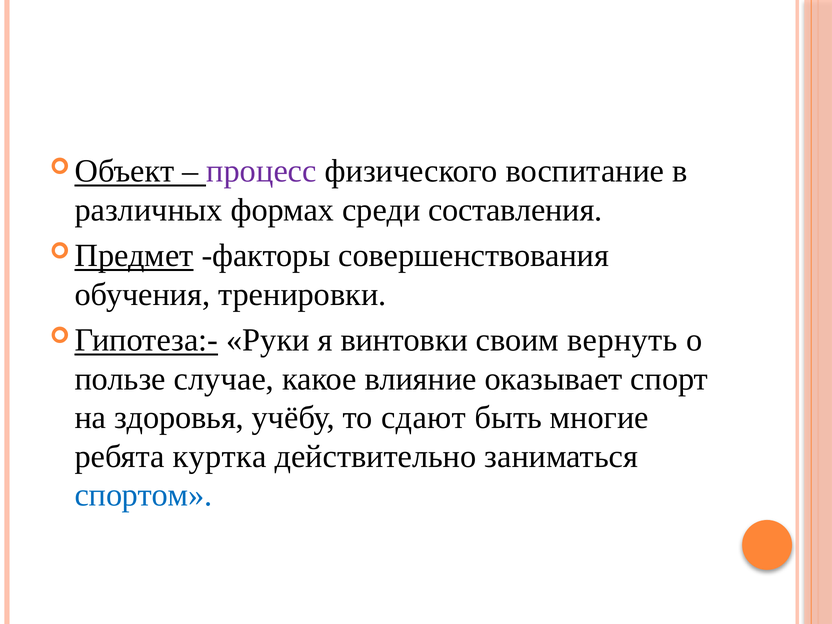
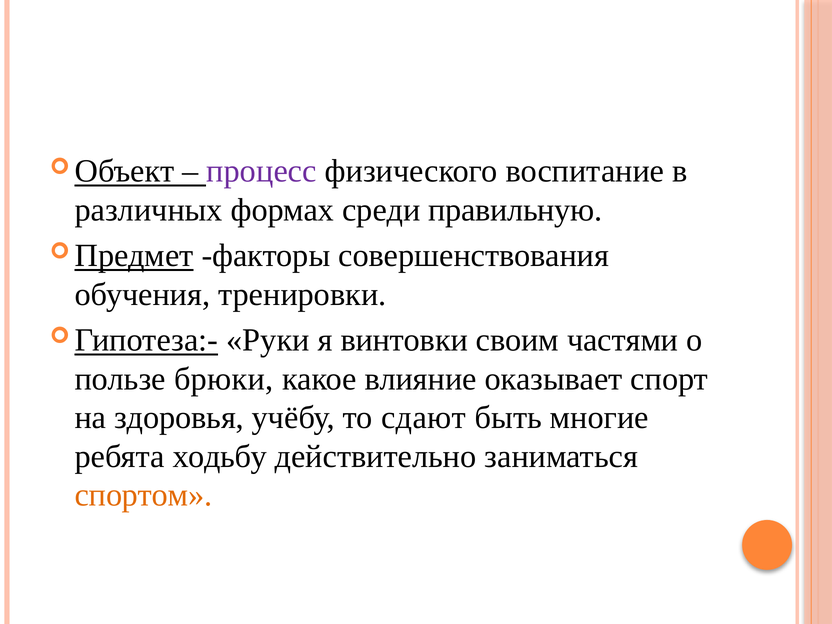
составления: составления -> правильную
вернуть: вернуть -> частями
случае: случае -> брюки
куртка: куртка -> ходьбу
спортом colour: blue -> orange
